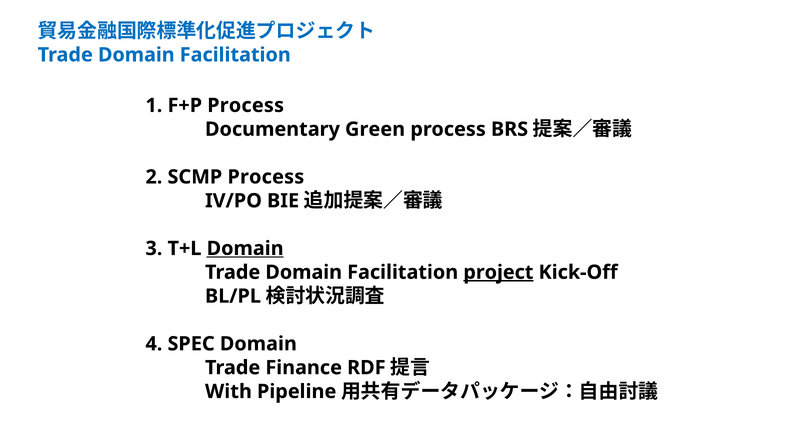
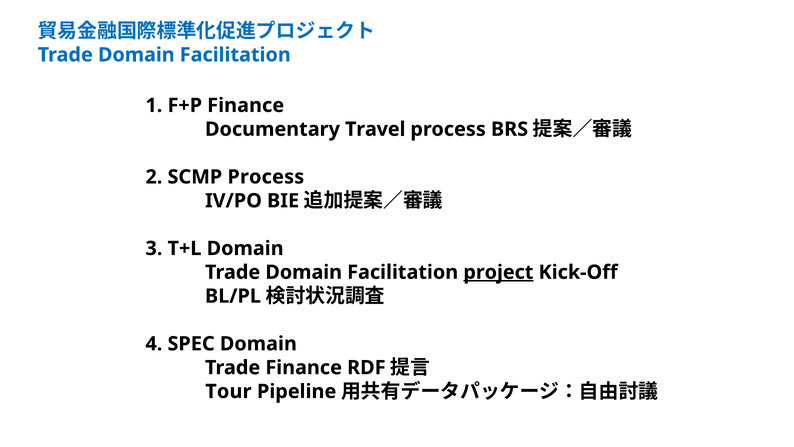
F+P Process: Process -> Finance
Green: Green -> Travel
Domain at (245, 248) underline: present -> none
With: With -> Tour
